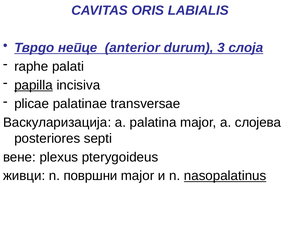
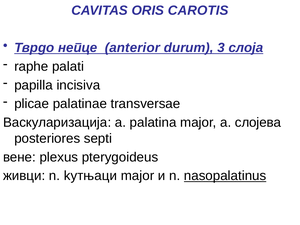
LABIALIS: LABIALIS -> CAROTIS
papilla underline: present -> none
површни: површни -> kутњаци
